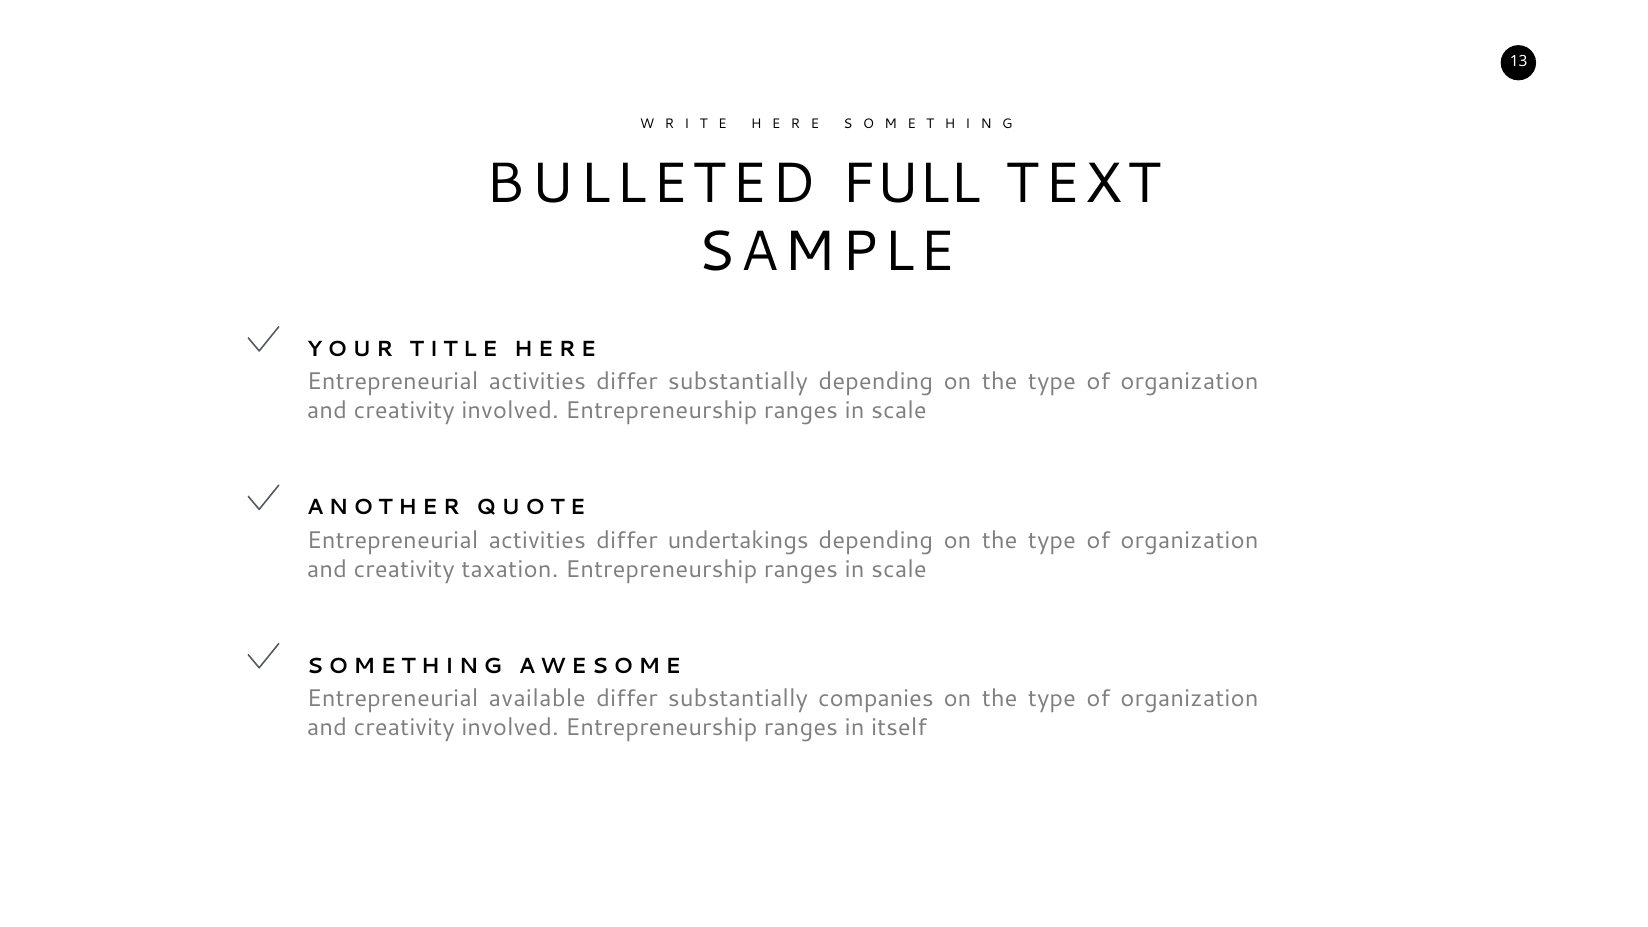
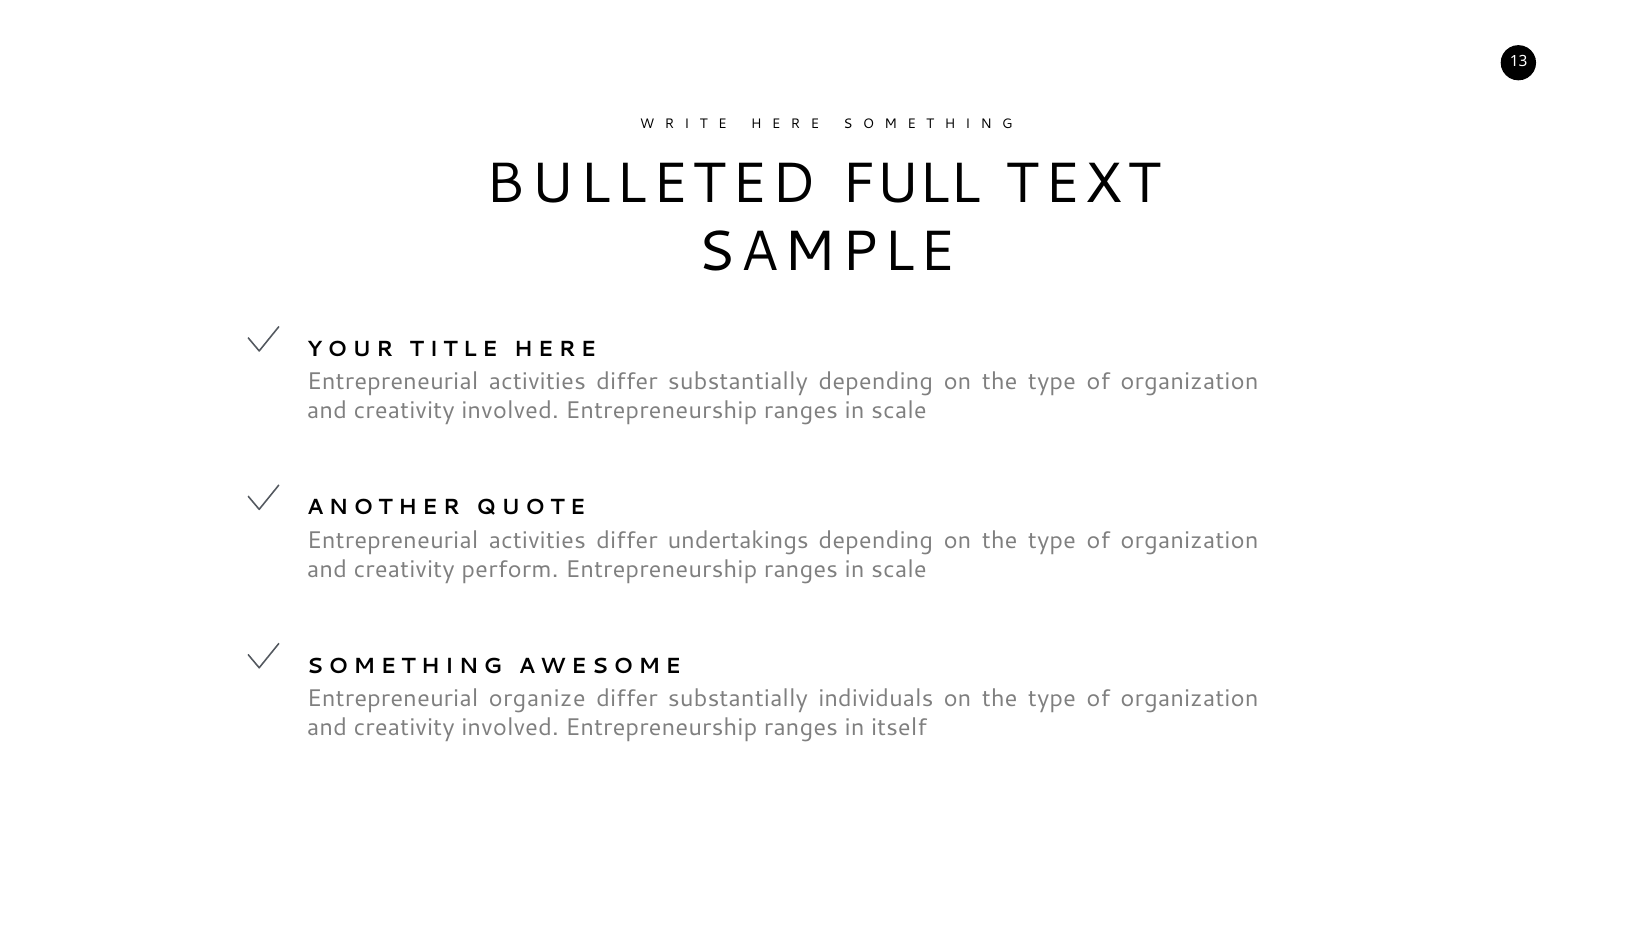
taxation: taxation -> perform
available: available -> organize
companies: companies -> individuals
